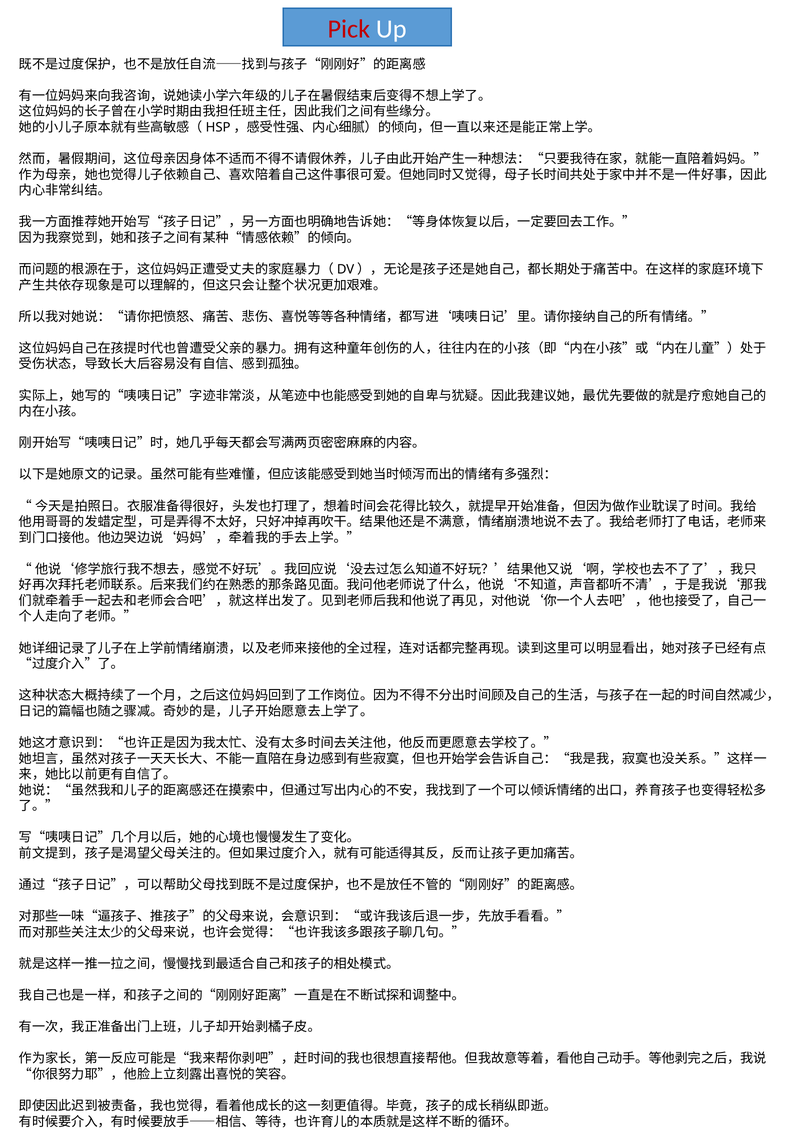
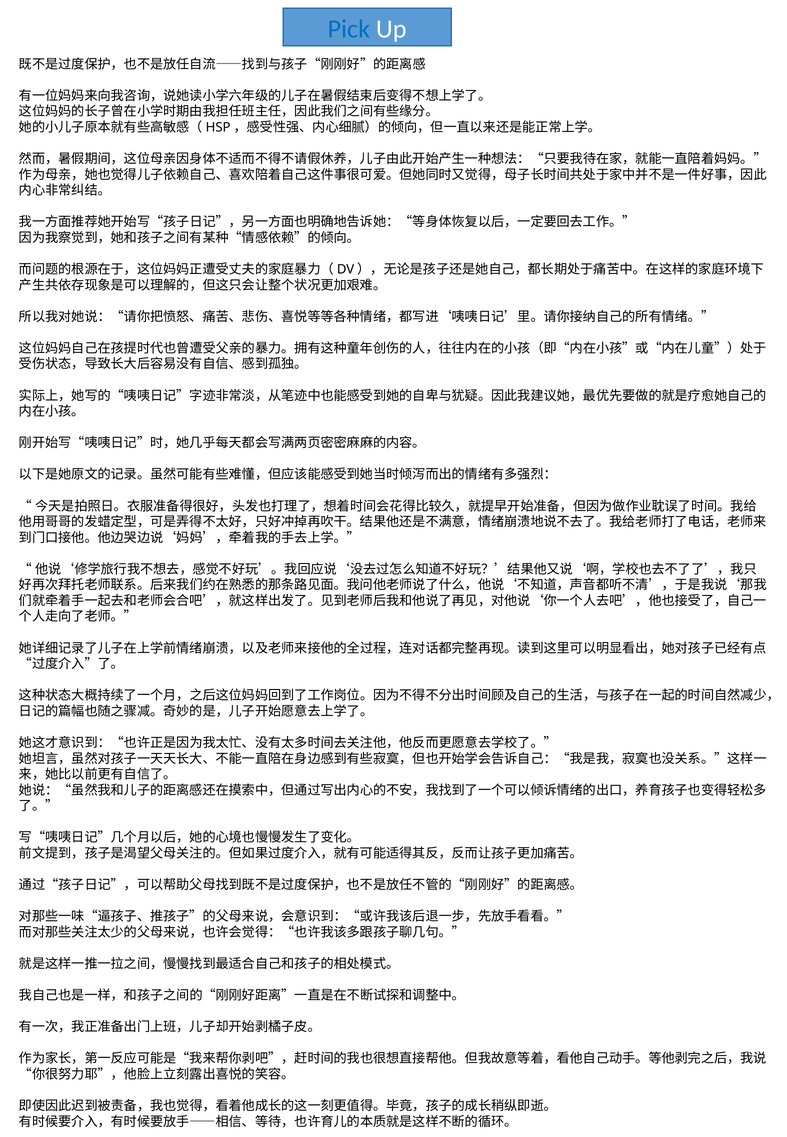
Pick colour: red -> blue
